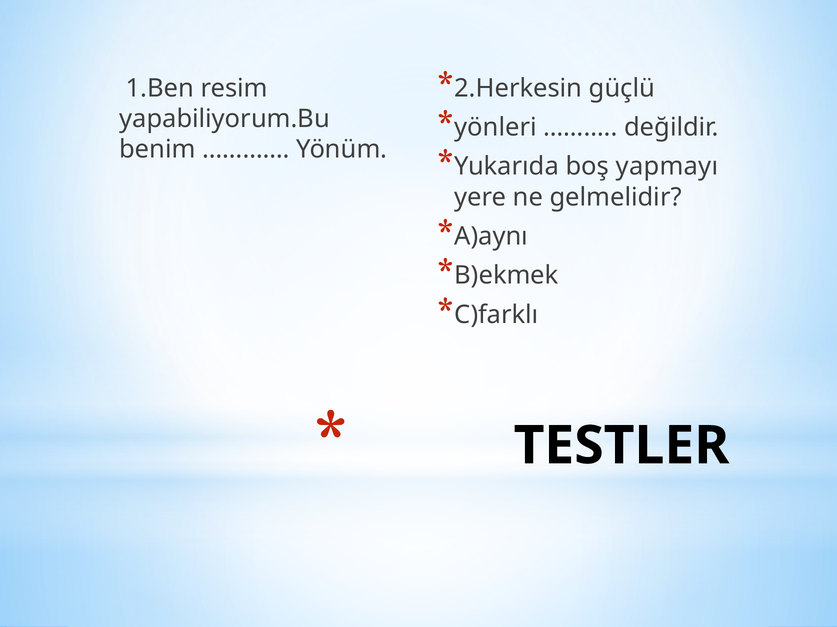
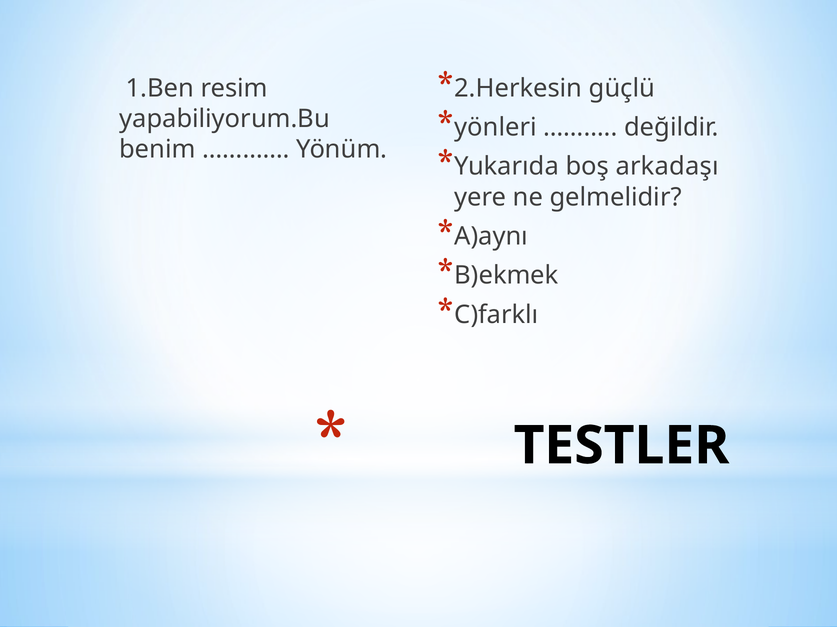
yapmayı: yapmayı -> arkadaşı
